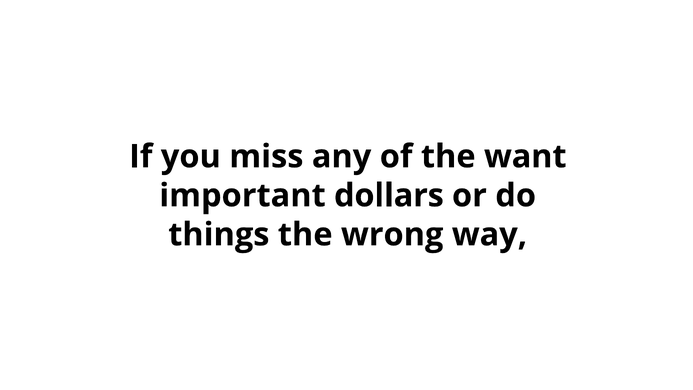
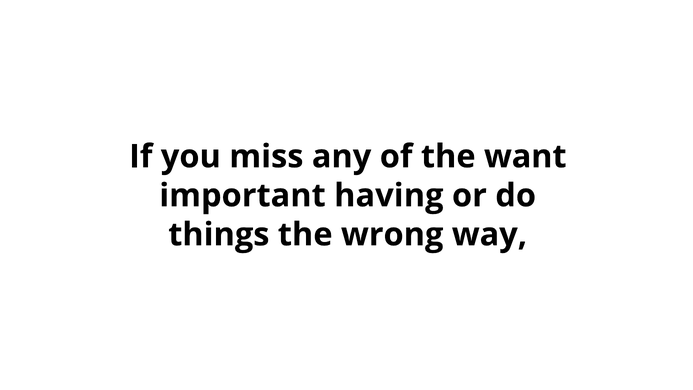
dollars: dollars -> having
